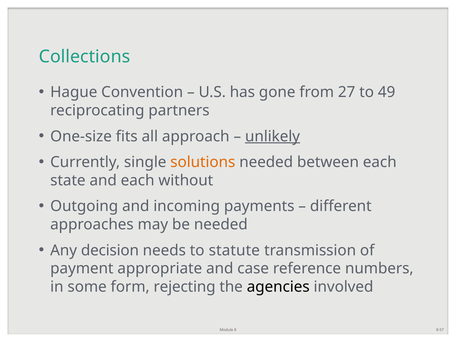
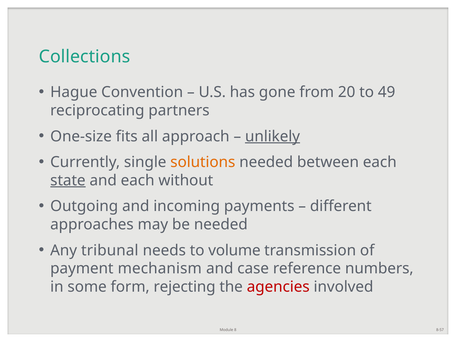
27: 27 -> 20
state underline: none -> present
decision: decision -> tribunal
statute: statute -> volume
appropriate: appropriate -> mechanism
agencies colour: black -> red
